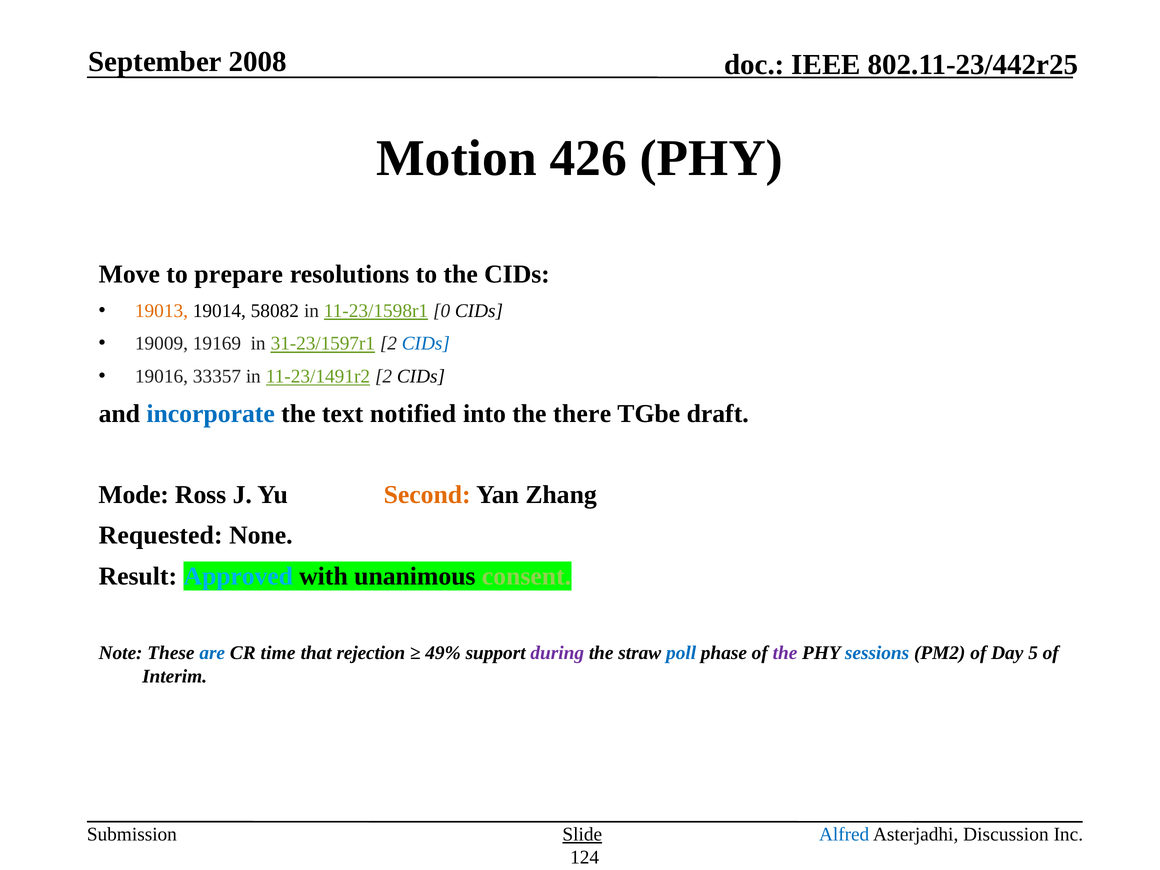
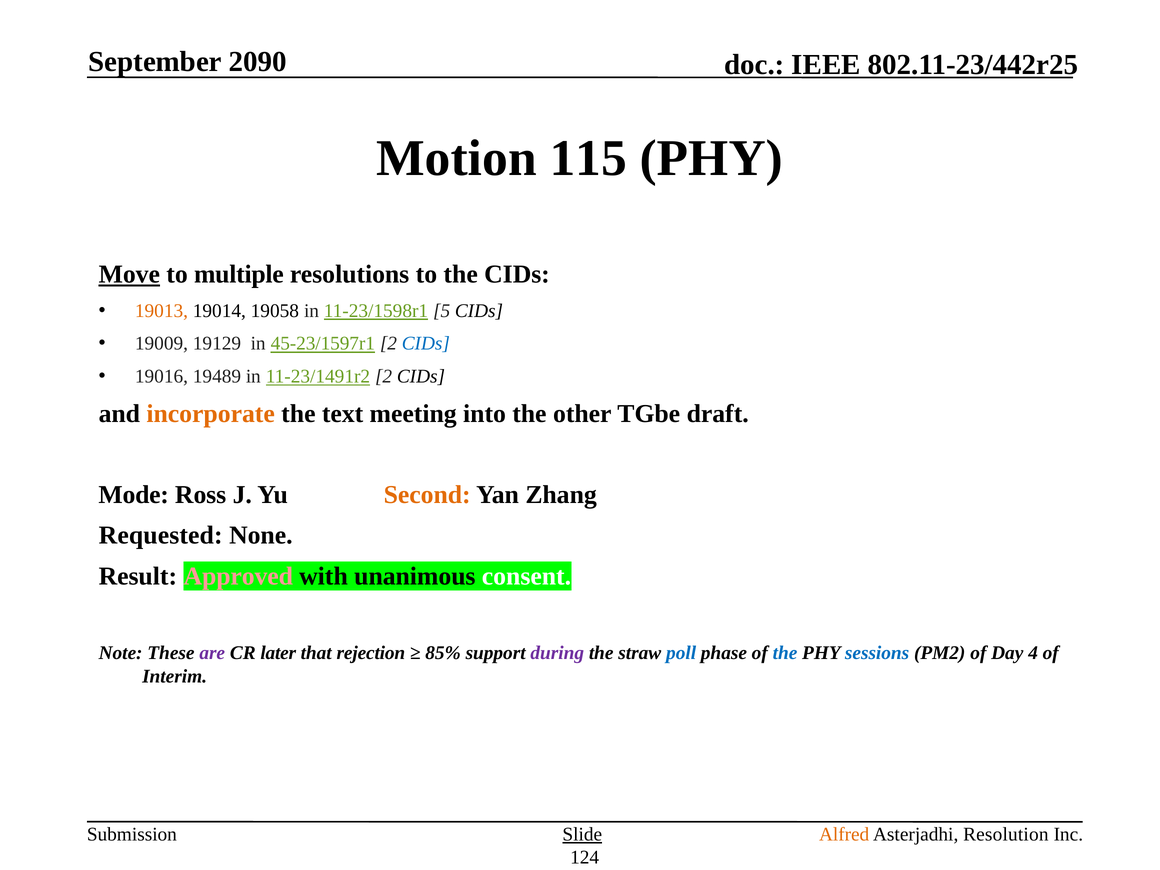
2008: 2008 -> 2090
426: 426 -> 115
Move underline: none -> present
prepare: prepare -> multiple
58082: 58082 -> 19058
0: 0 -> 5
19169: 19169 -> 19129
31-23/1597r1: 31-23/1597r1 -> 45-23/1597r1
33357: 33357 -> 19489
incorporate colour: blue -> orange
notified: notified -> meeting
there: there -> other
Approved colour: light blue -> pink
consent colour: light green -> white
are colour: blue -> purple
time: time -> later
49%: 49% -> 85%
the at (785, 653) colour: purple -> blue
5: 5 -> 4
Alfred colour: blue -> orange
Discussion: Discussion -> Resolution
